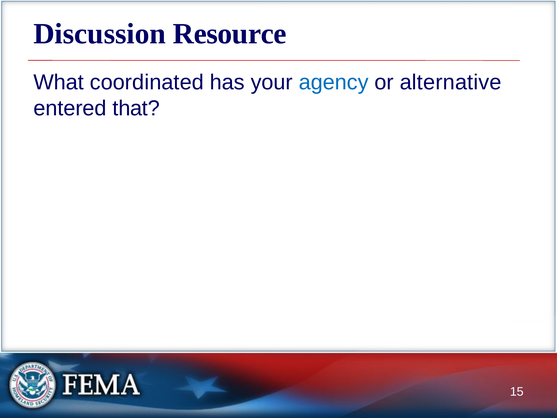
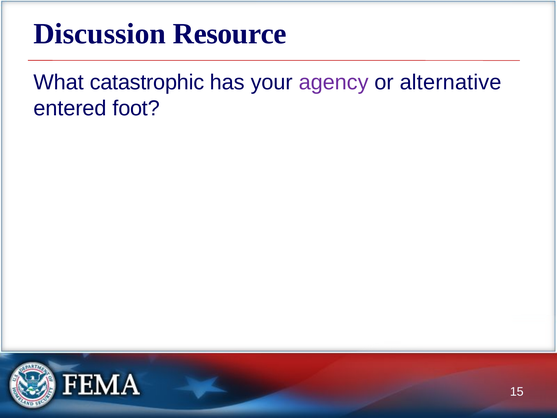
coordinated: coordinated -> catastrophic
agency colour: blue -> purple
that: that -> foot
